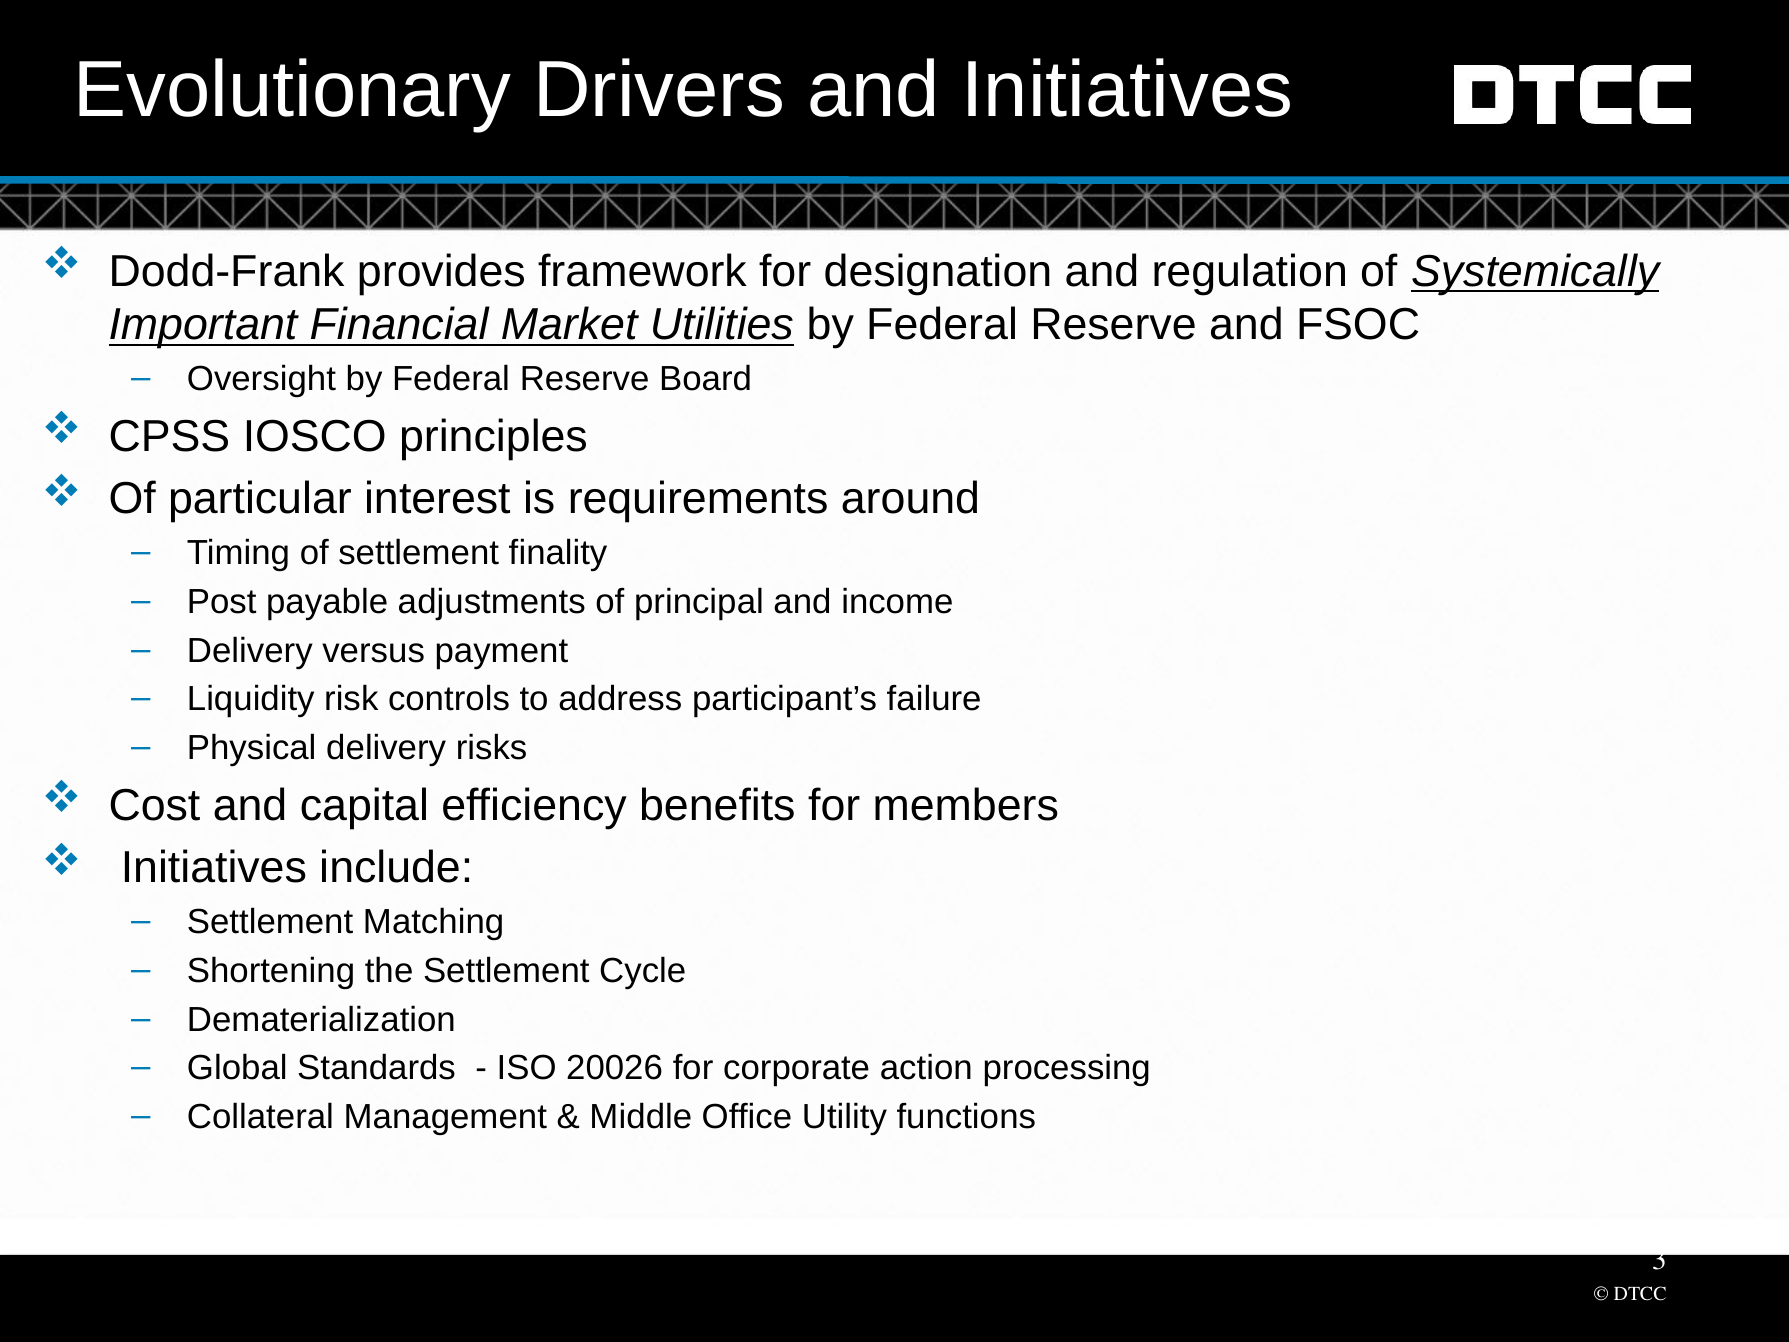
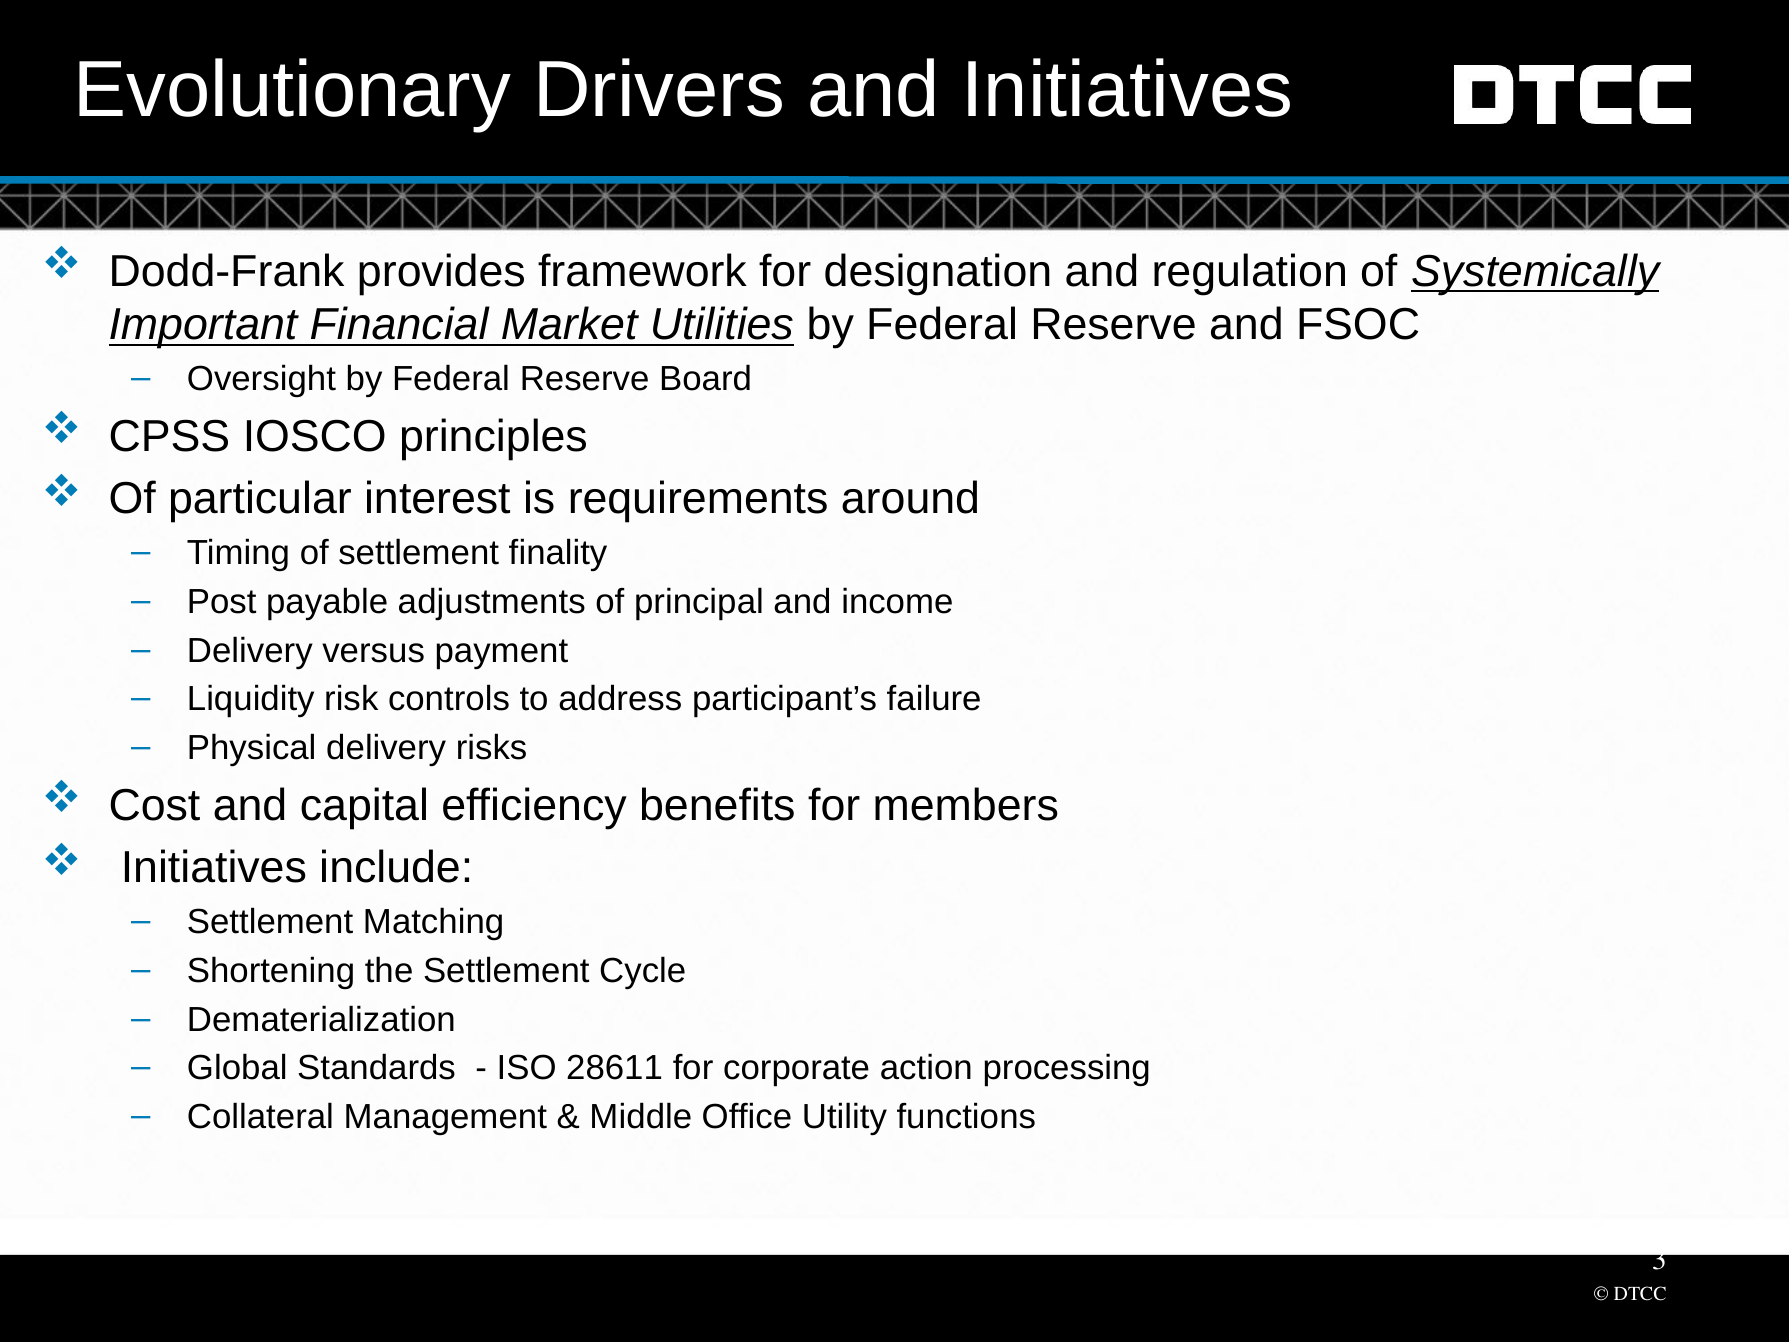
20026: 20026 -> 28611
